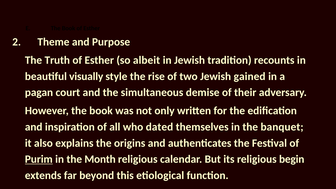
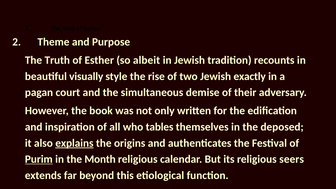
gained: gained -> exactly
dated: dated -> tables
banquet: banquet -> deposed
explains underline: none -> present
begin: begin -> seers
